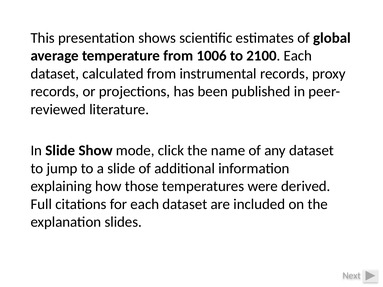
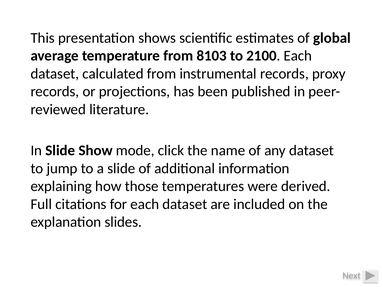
1006: 1006 -> 8103
